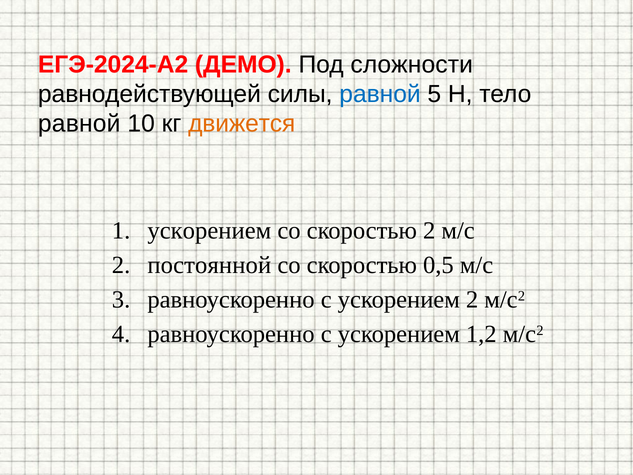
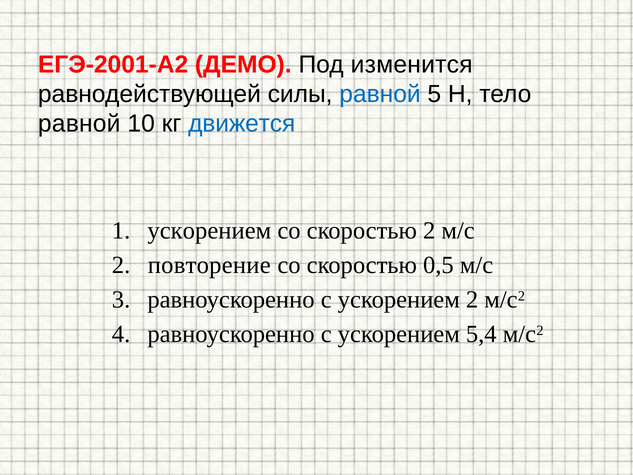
ЕГЭ-2024-А2: ЕГЭ-2024-А2 -> ЕГЭ-2001-А2
сложности: сложности -> изменится
движется colour: orange -> blue
постоянной: постоянной -> повторение
1,2: 1,2 -> 5,4
